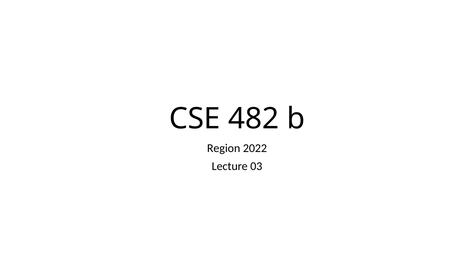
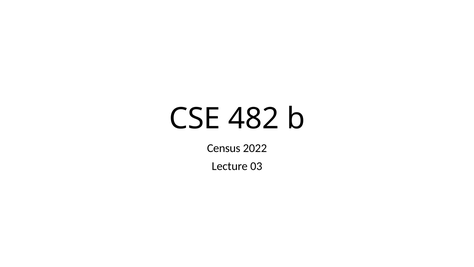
Region: Region -> Census
